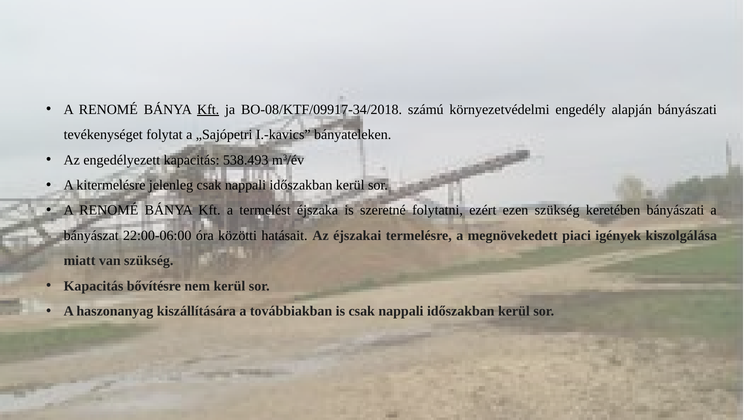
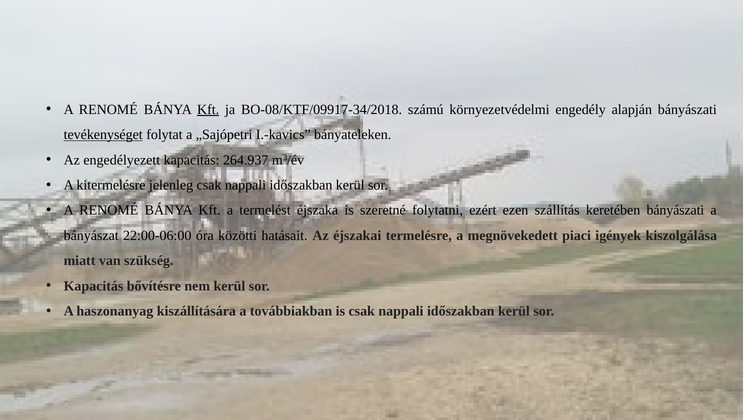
tevékenységet underline: none -> present
538.493: 538.493 -> 264.937
ezen szükség: szükség -> szállítás
